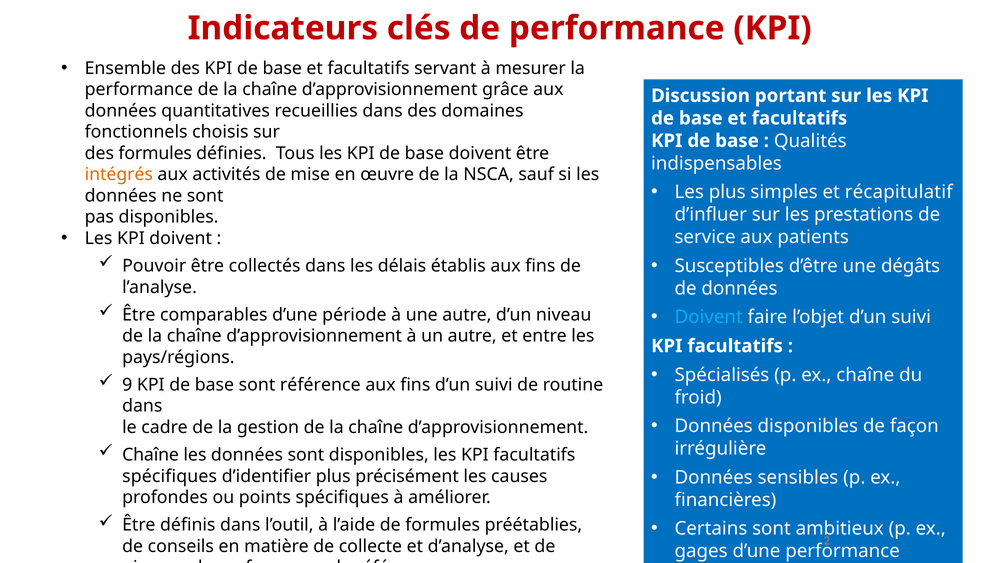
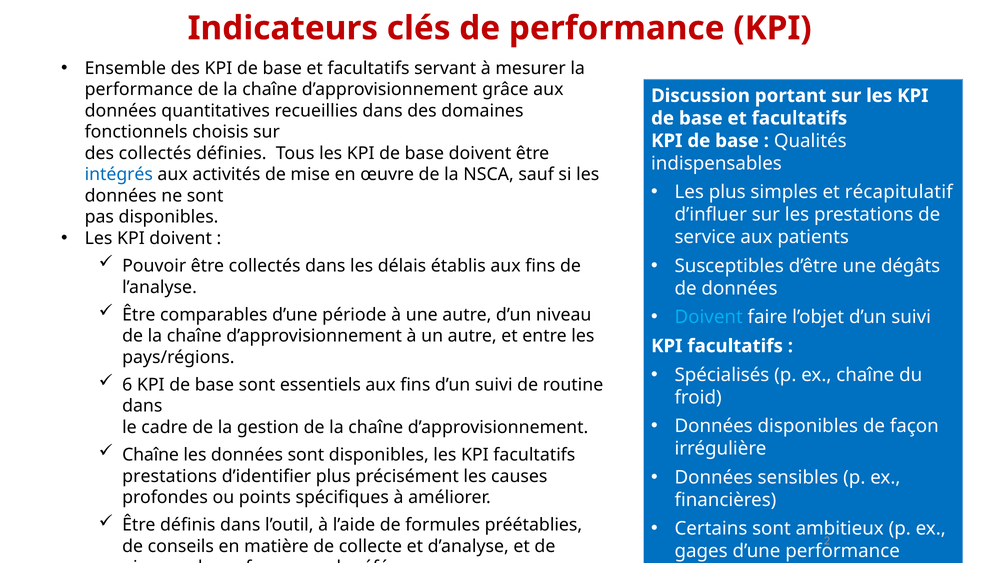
des formules: formules -> collectés
intégrés colour: orange -> blue
9: 9 -> 6
sont référence: référence -> essentiels
spécifiques at (170, 476): spécifiques -> prestations
